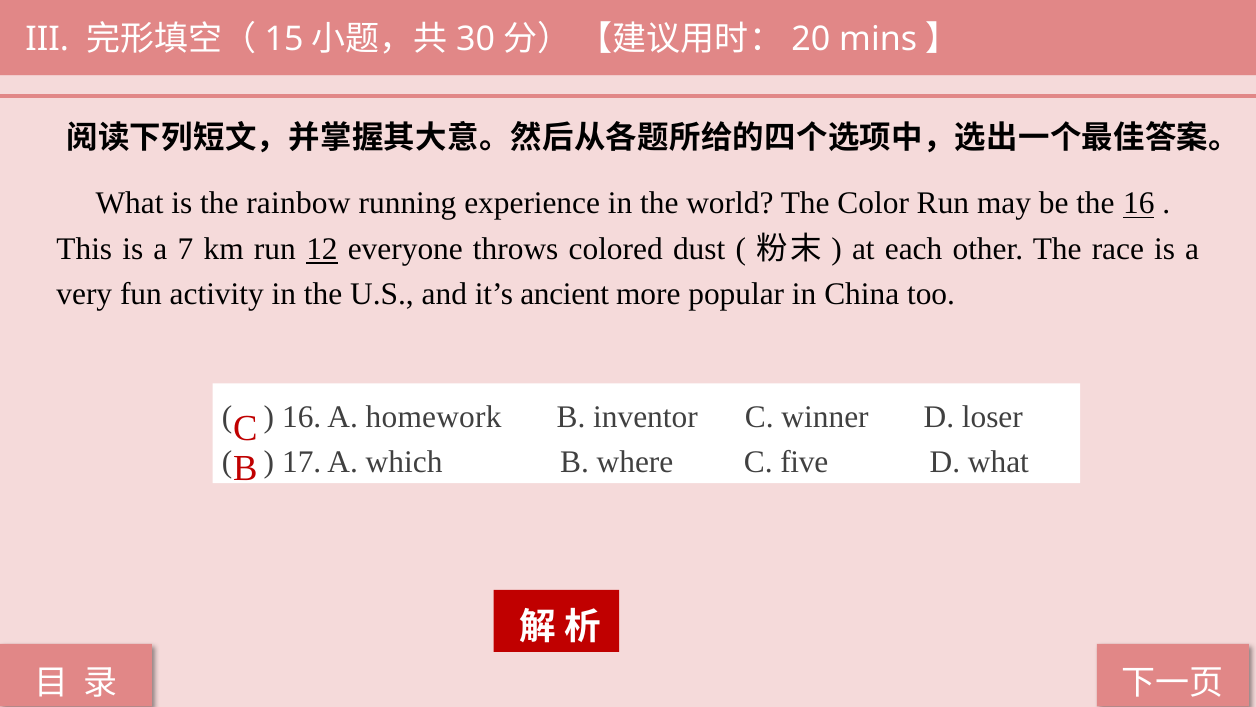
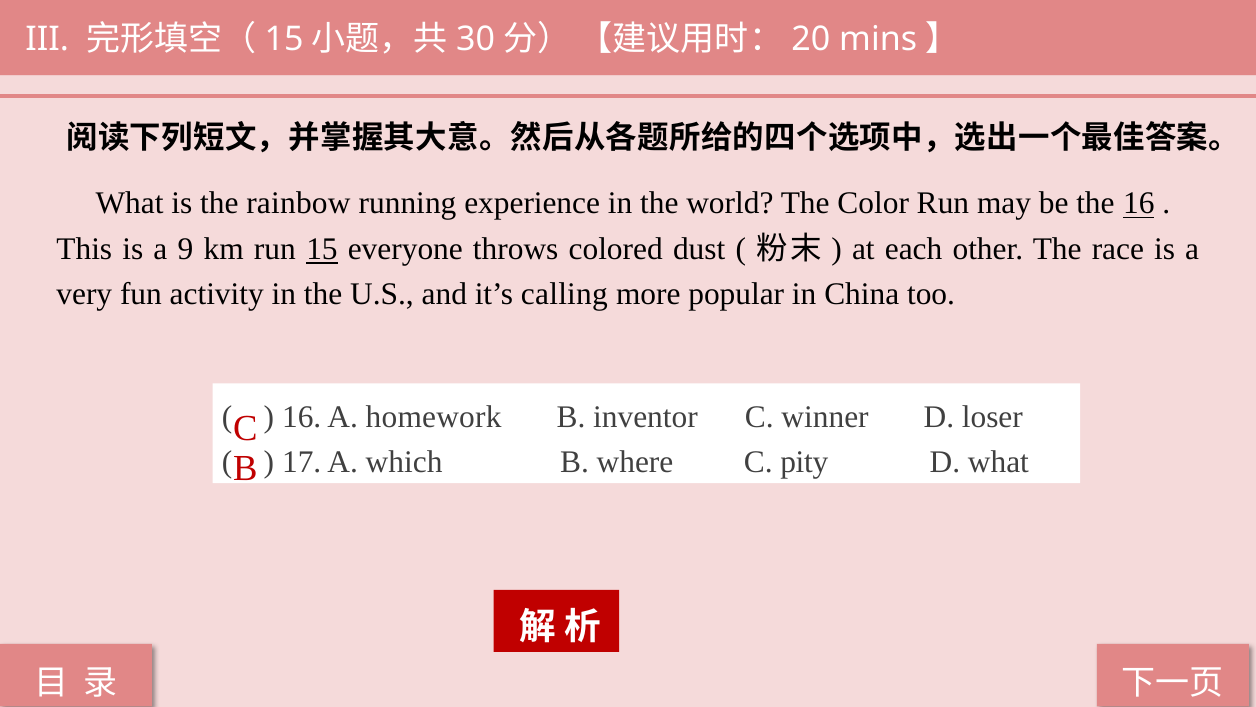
7: 7 -> 9
run 12: 12 -> 15
ancient: ancient -> calling
five: five -> pity
